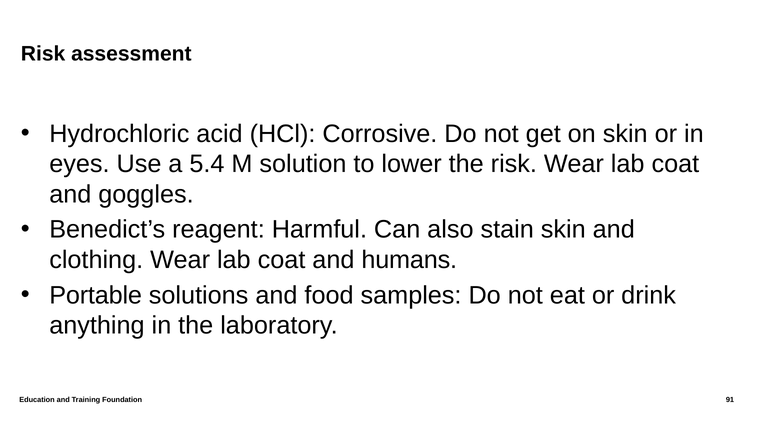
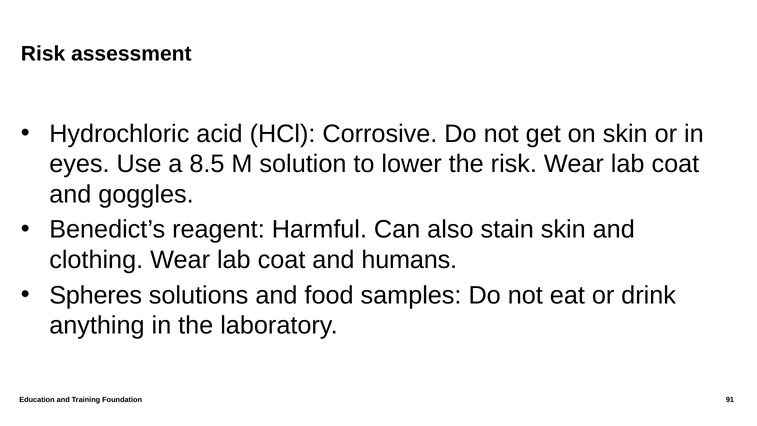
5.4: 5.4 -> 8.5
Portable: Portable -> Spheres
